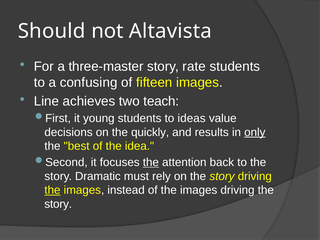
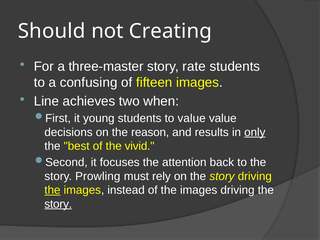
Altavista: Altavista -> Creating
teach: teach -> when
to ideas: ideas -> value
quickly: quickly -> reason
idea: idea -> vivid
the at (151, 162) underline: present -> none
Dramatic: Dramatic -> Prowling
story at (58, 204) underline: none -> present
